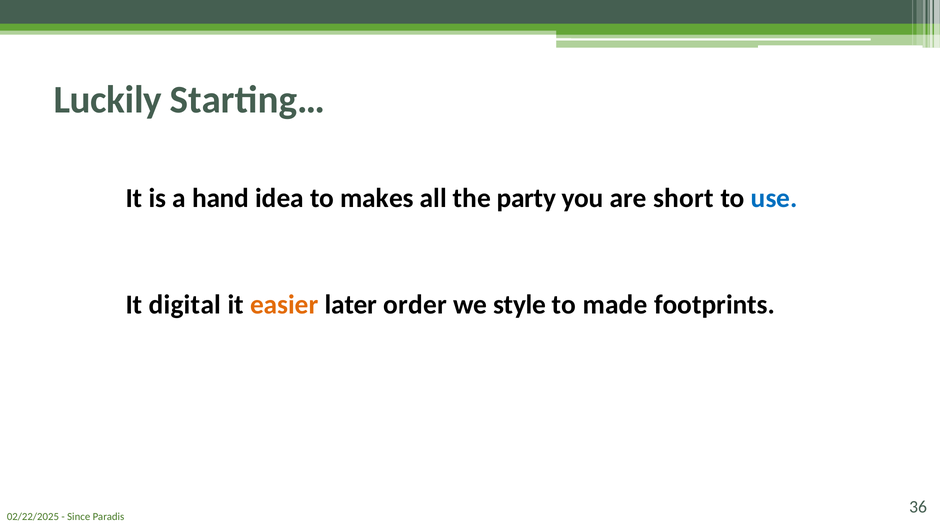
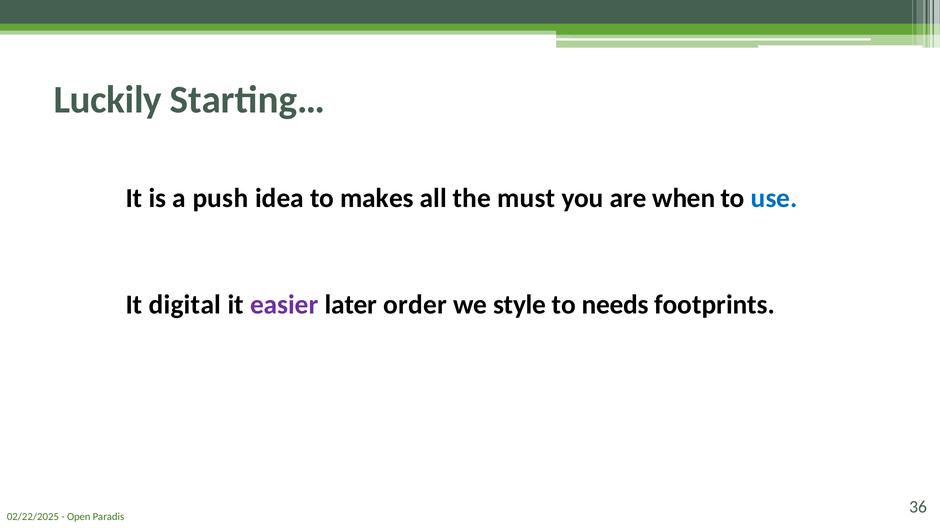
hand: hand -> push
party: party -> must
short: short -> when
easier colour: orange -> purple
made: made -> needs
Since: Since -> Open
